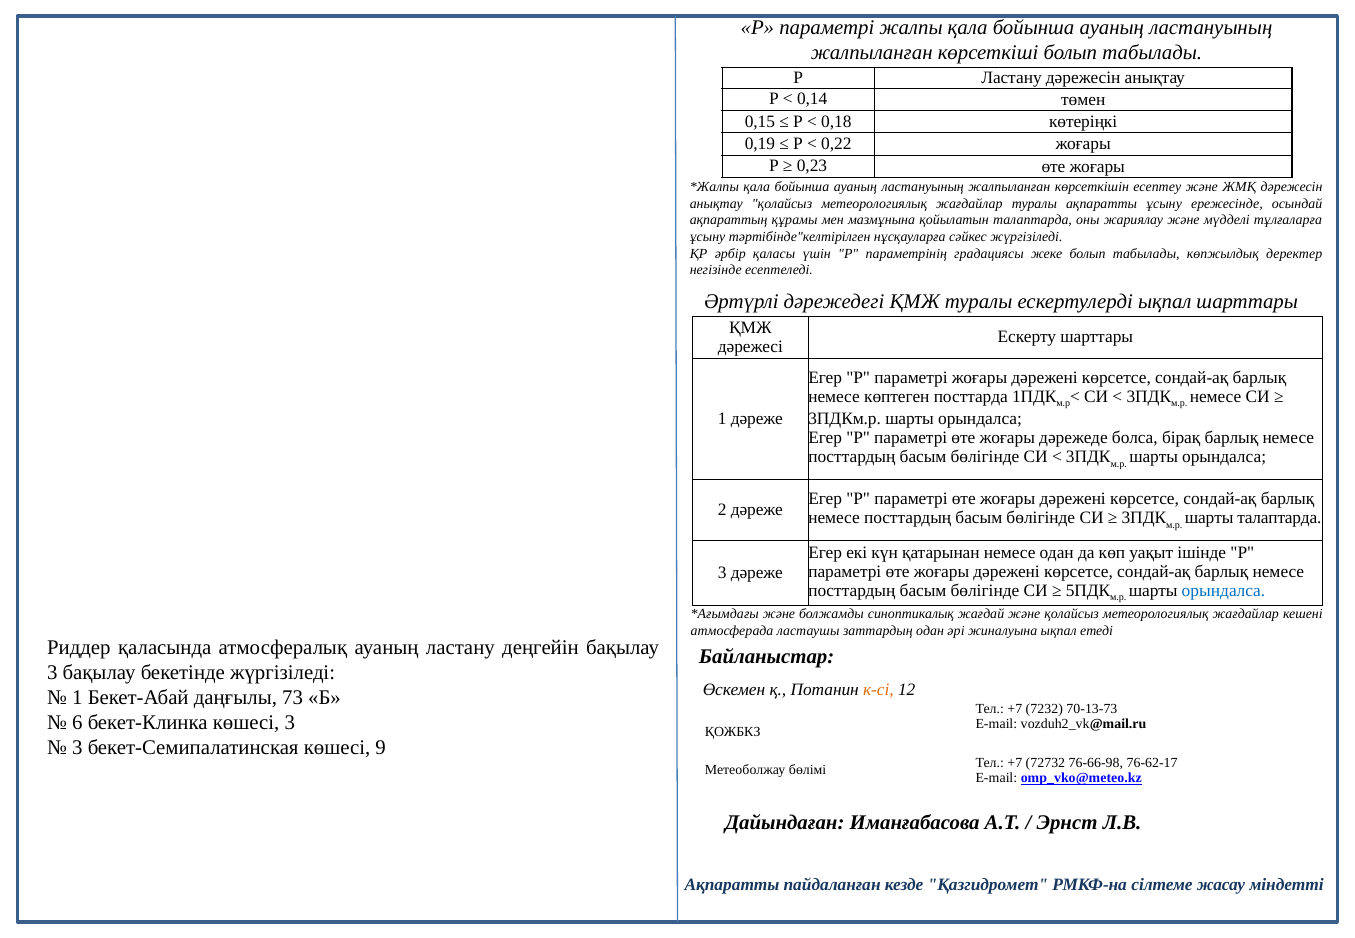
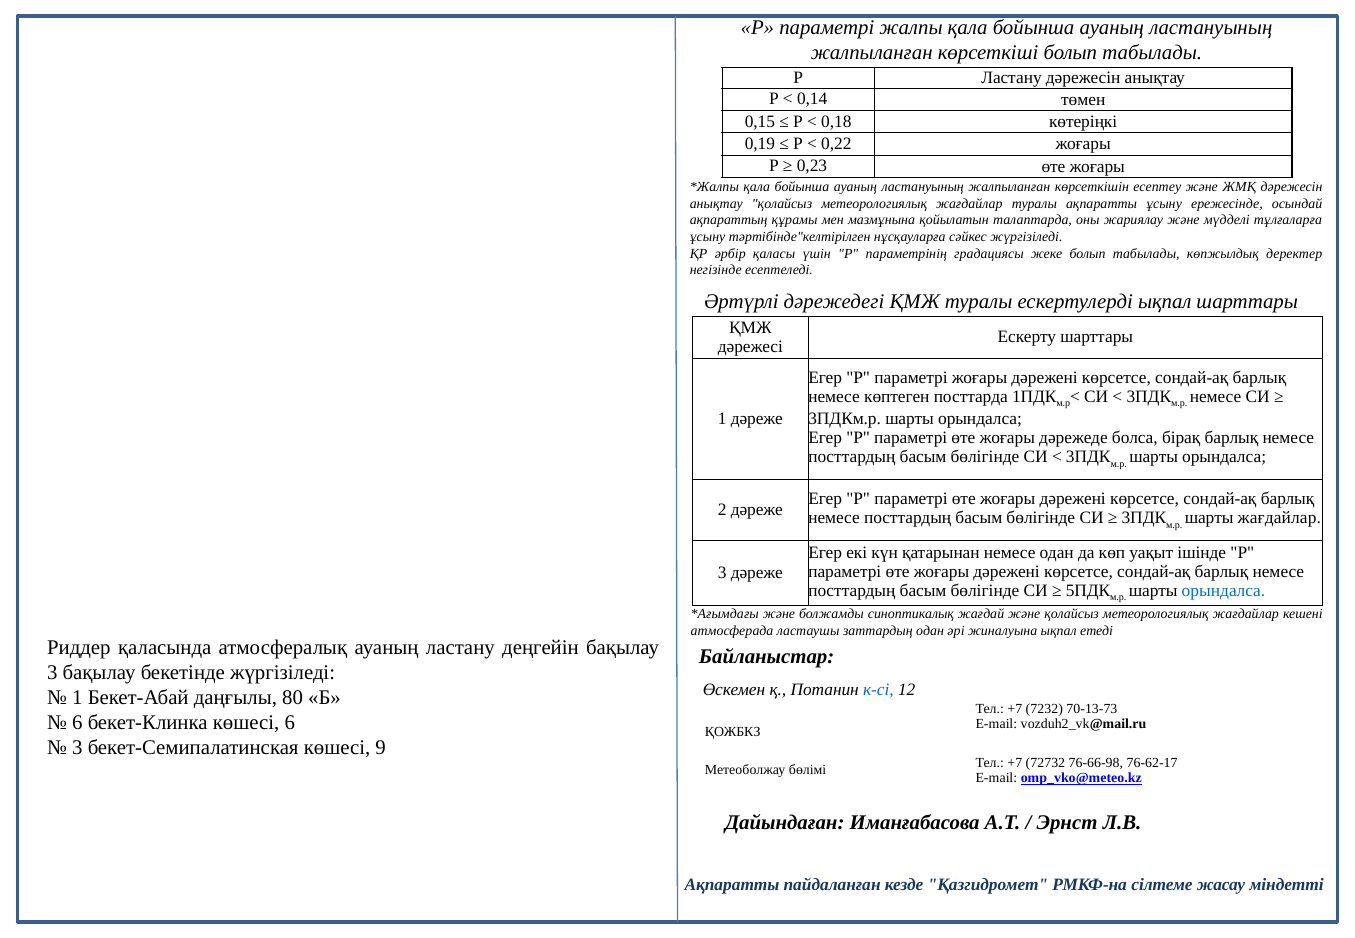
шарты талаптарда: талаптарда -> жағдайлар
к-сі colour: orange -> blue
73: 73 -> 80
көшесі 3: 3 -> 6
